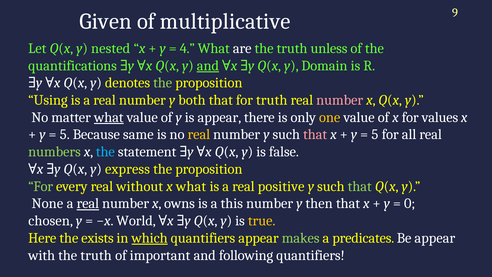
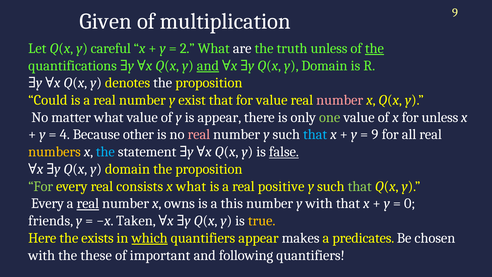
multiplicative: multiplicative -> multiplication
nested: nested -> careful
4: 4 -> 2
the at (374, 48) underline: none -> present
the at (163, 83) colour: light green -> white
Using: Using -> Could
both: both -> exist
for truth: truth -> value
what at (109, 117) underline: present -> none
one colour: yellow -> light green
for values: values -> unless
5 at (65, 134): 5 -> 4
same: same -> other
real at (199, 134) colour: yellow -> pink
that at (315, 134) colour: pink -> light blue
5 at (375, 134): 5 -> 9
numbers colour: light green -> yellow
false underline: none -> present
express at (127, 169): express -> domain
without: without -> consists
None at (47, 203): None -> Every
y then: then -> with
chosen: chosen -> friends
World: World -> Taken
makes colour: light green -> white
Be appear: appear -> chosen
with the truth: truth -> these
